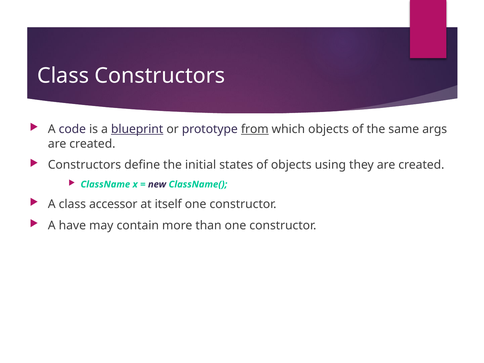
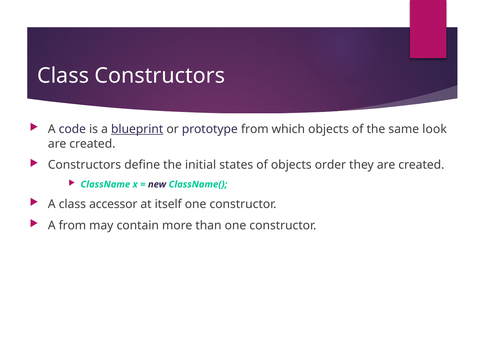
from at (255, 129) underline: present -> none
args: args -> look
using: using -> order
A have: have -> from
